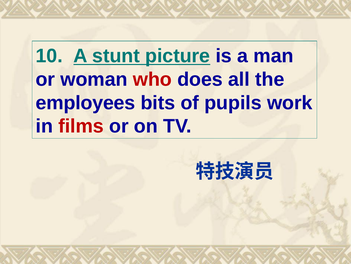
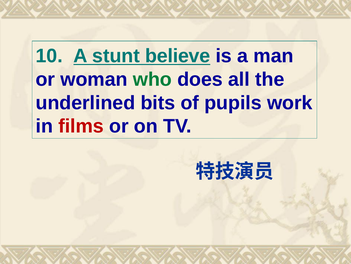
picture: picture -> believe
who colour: red -> green
employees: employees -> underlined
